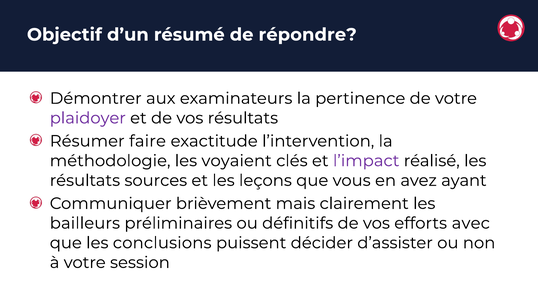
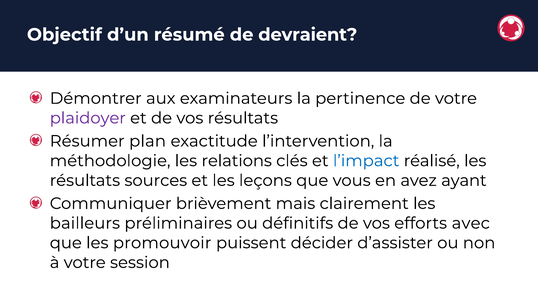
répondre: répondre -> devraient
faire: faire -> plan
voyaient: voyaient -> relations
l’impact colour: purple -> blue
conclusions: conclusions -> promouvoir
